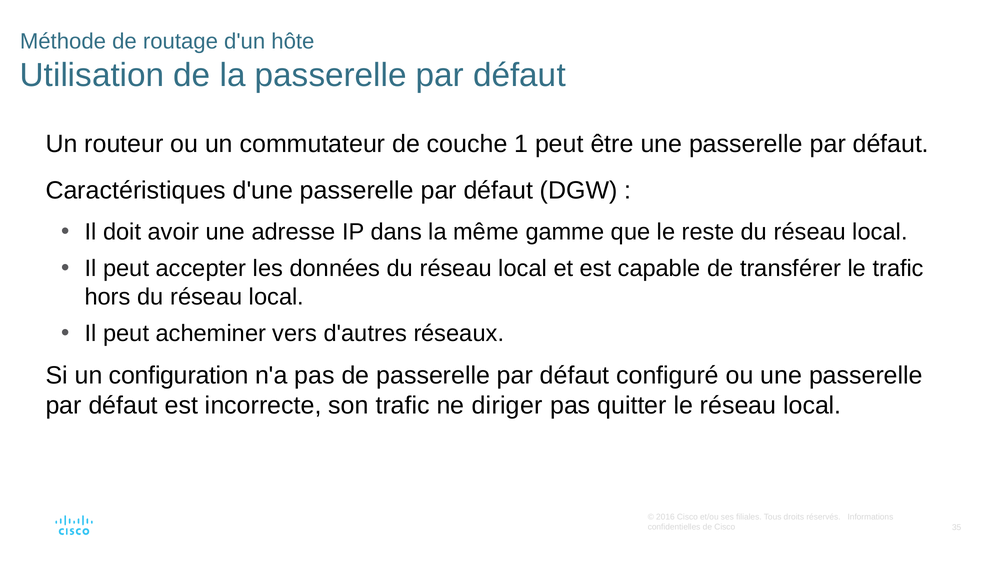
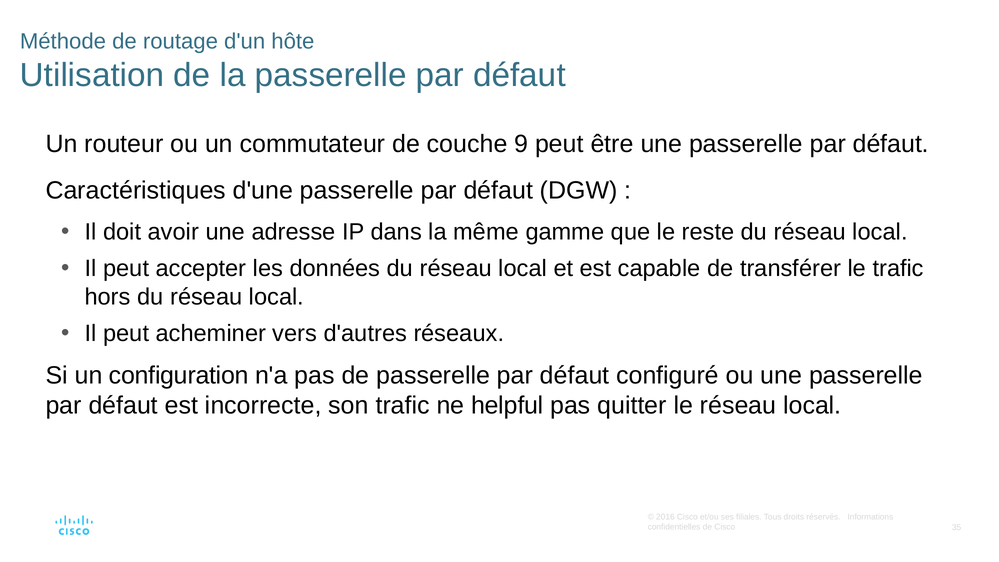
1: 1 -> 9
diriger: diriger -> helpful
